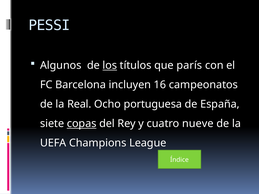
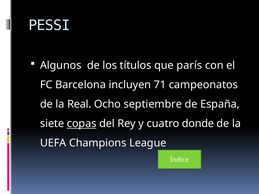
los underline: present -> none
16: 16 -> 71
portuguesa: portuguesa -> septiembre
nueve: nueve -> donde
